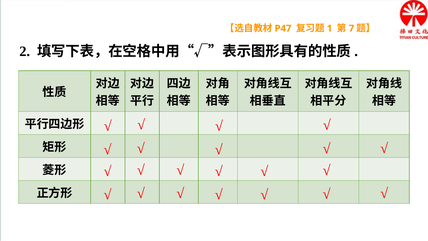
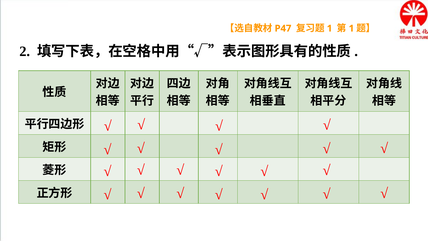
7 at (351, 28): 7 -> 1
